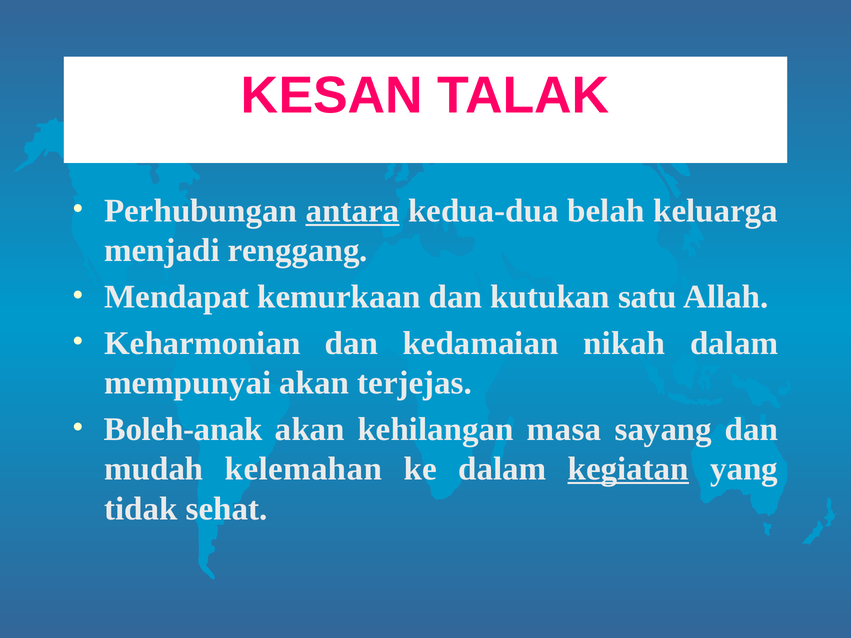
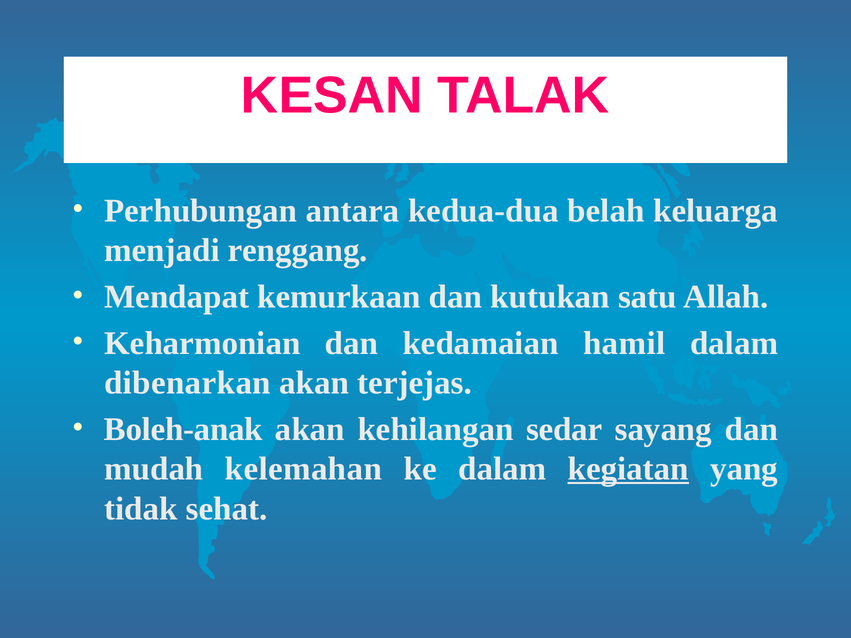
antara underline: present -> none
nikah: nikah -> hamil
mempunyai: mempunyai -> dibenarkan
masa: masa -> sedar
